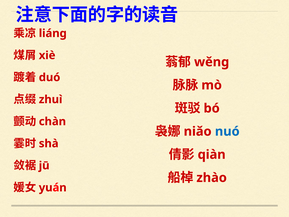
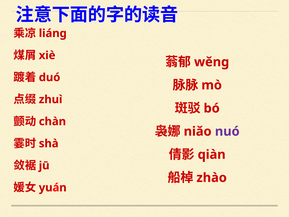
nuó colour: blue -> purple
